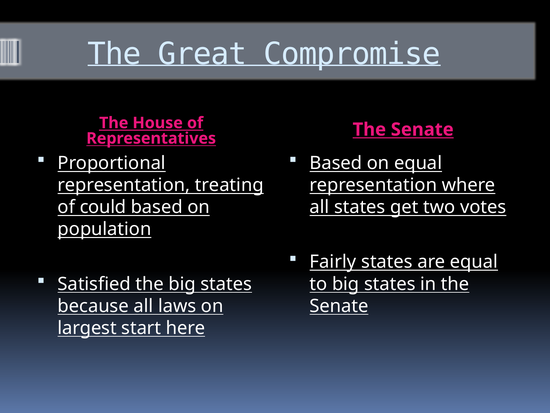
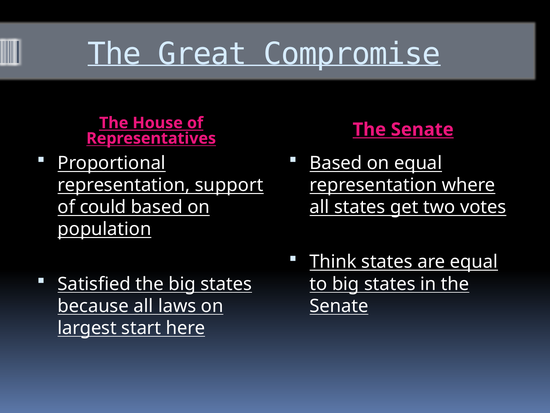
treating: treating -> support
Fairly: Fairly -> Think
